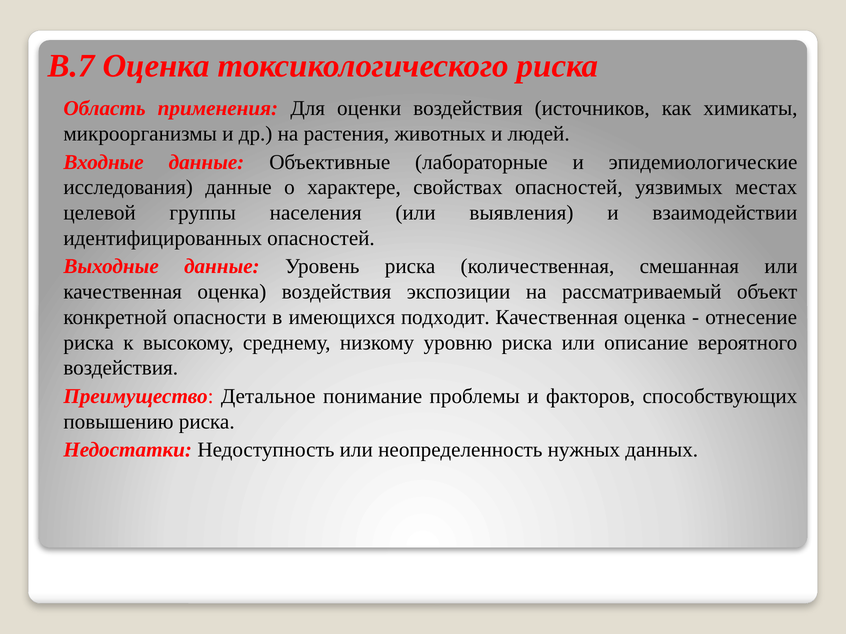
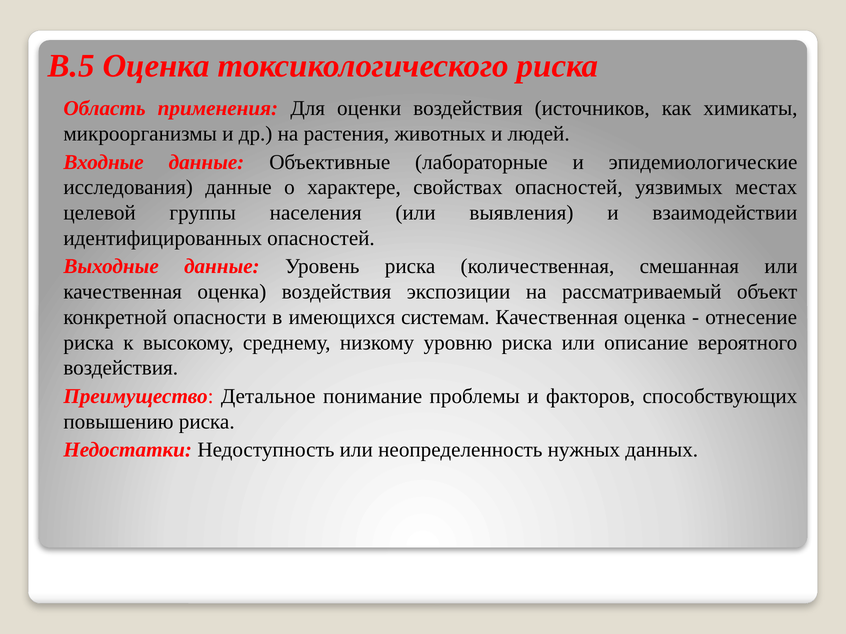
B.7: B.7 -> B.5
подходит: подходит -> системам
